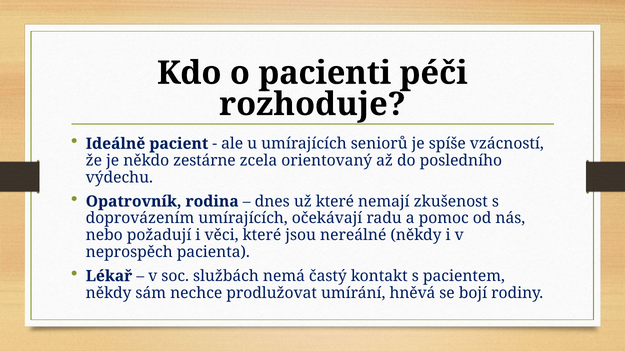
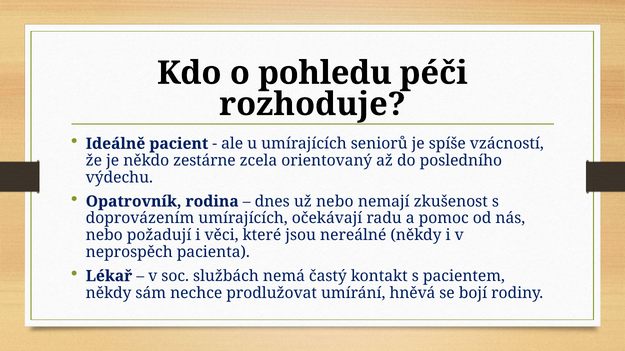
pacienti: pacienti -> pohledu
už které: které -> nebo
